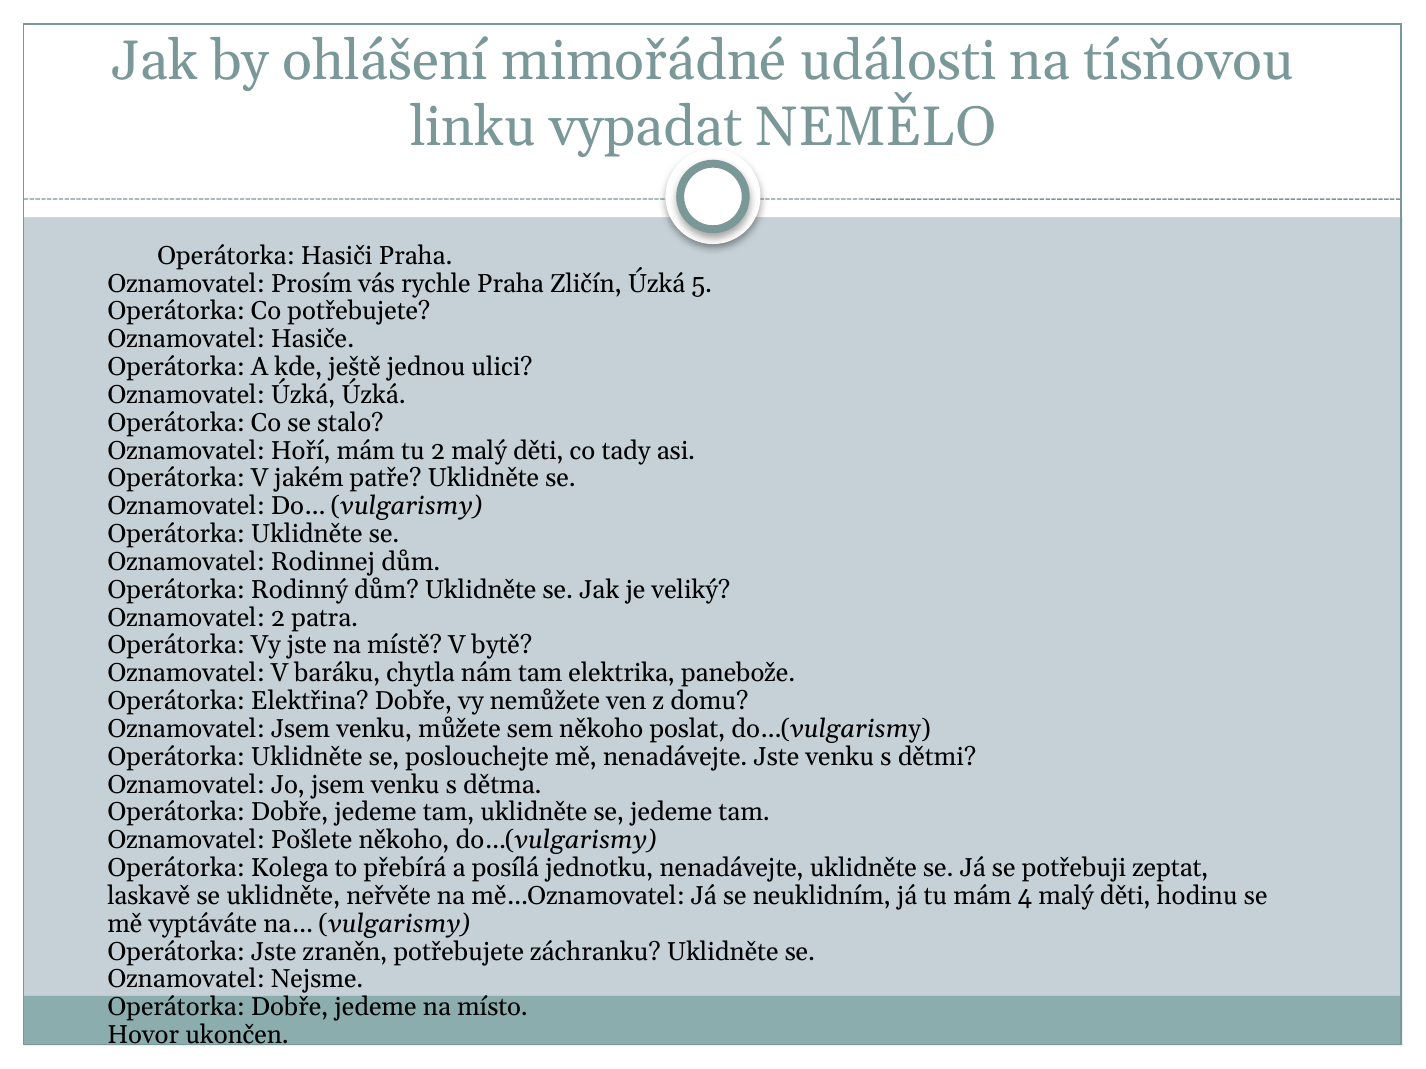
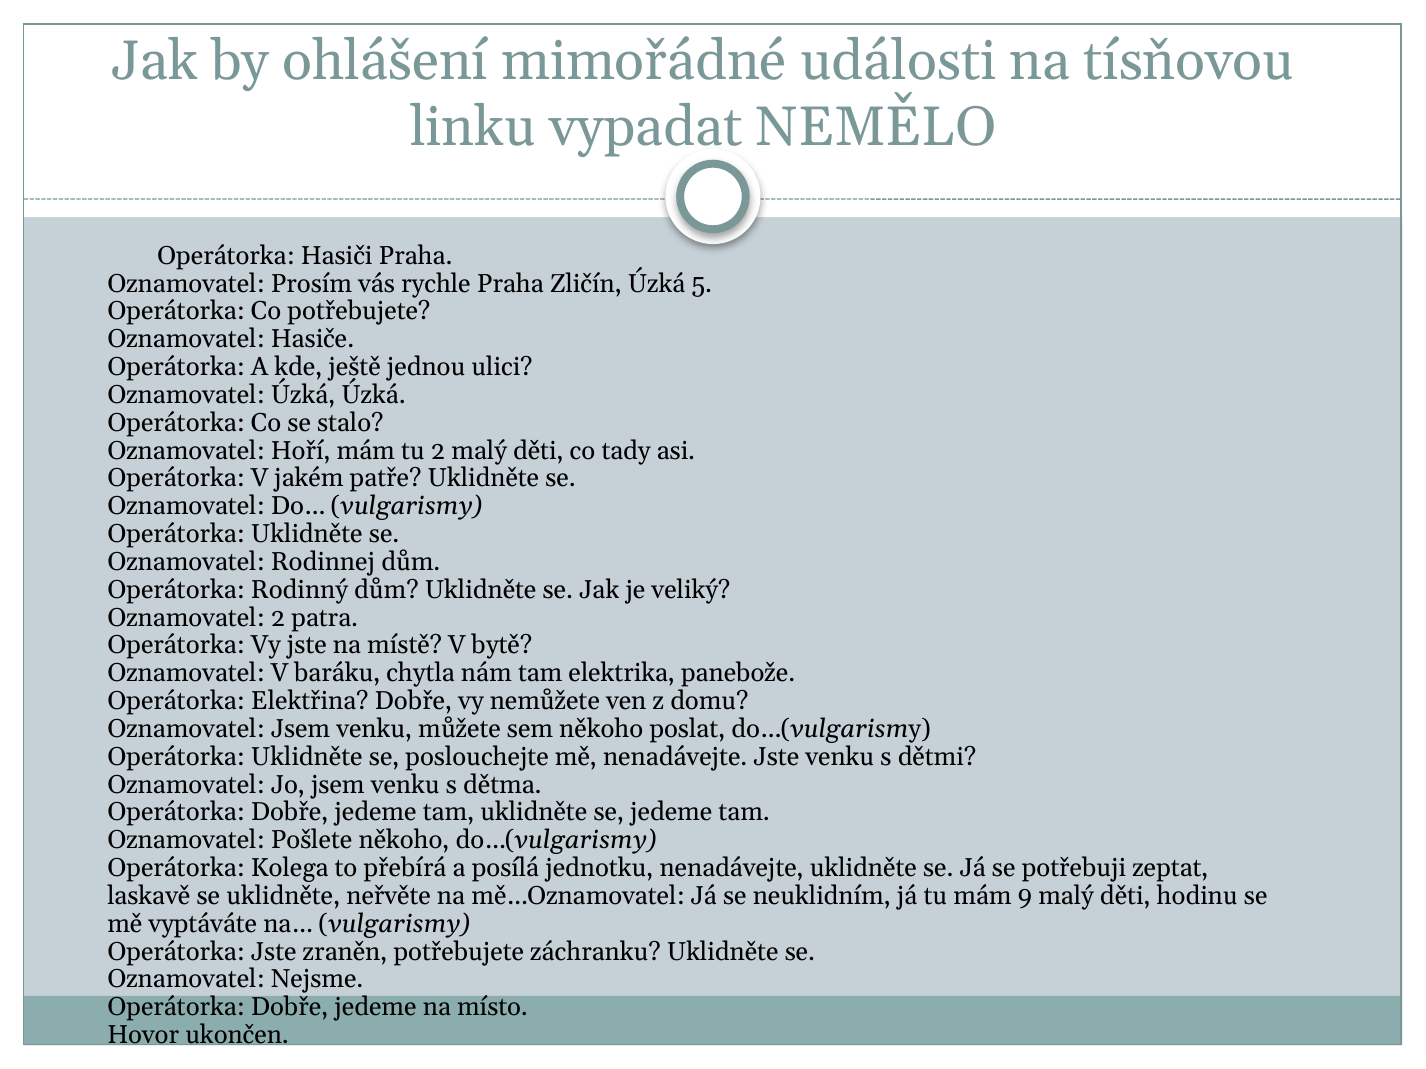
4: 4 -> 9
